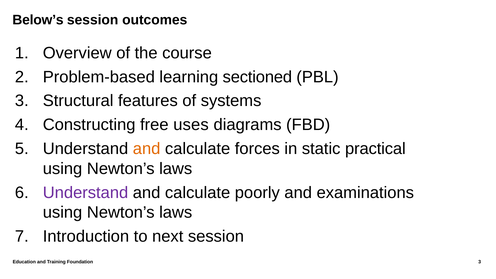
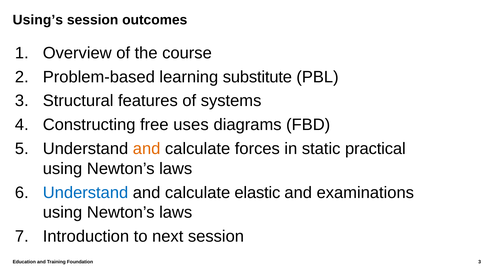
Below’s: Below’s -> Using’s
sectioned: sectioned -> substitute
Understand at (86, 193) colour: purple -> blue
poorly: poorly -> elastic
